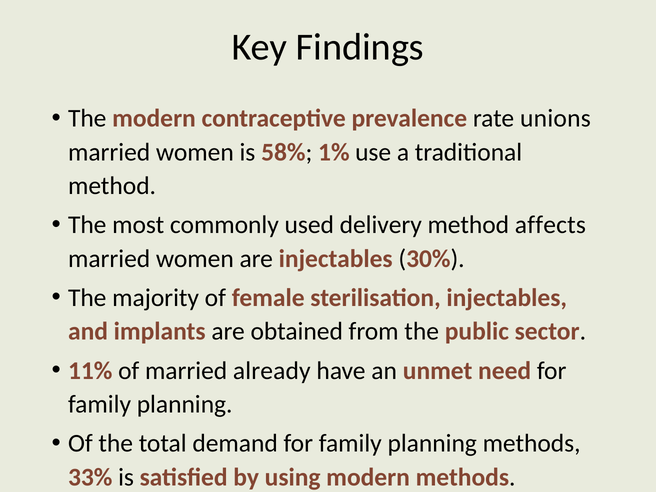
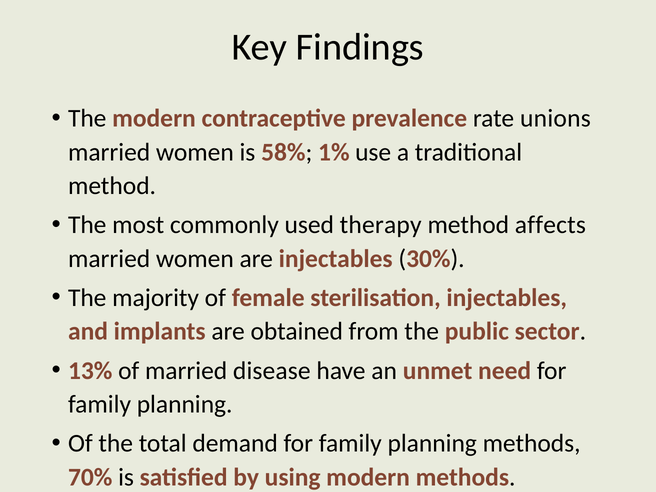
delivery: delivery -> therapy
11%: 11% -> 13%
already: already -> disease
33%: 33% -> 70%
